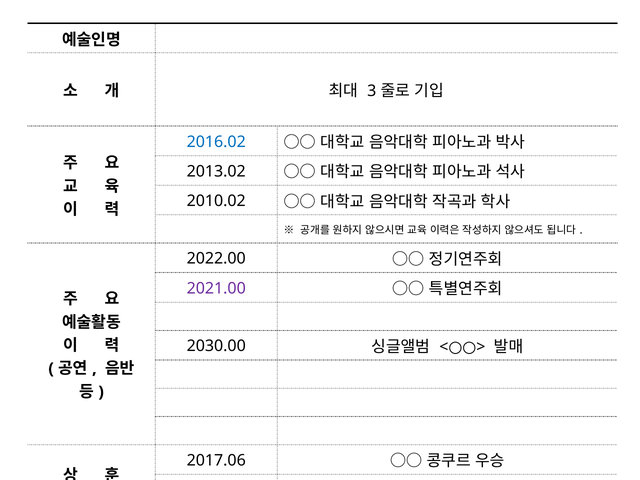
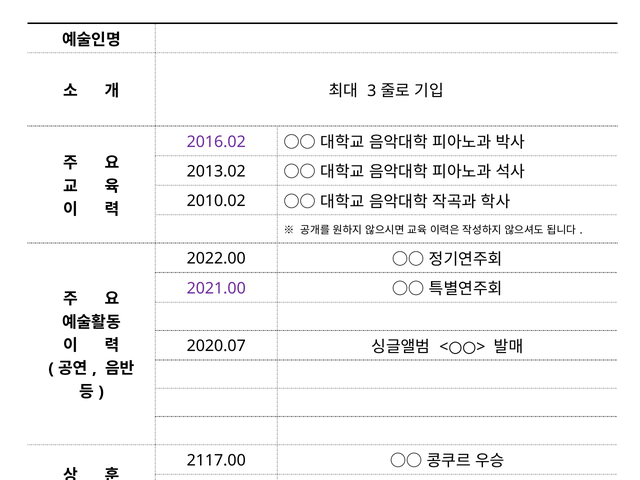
2016.02 colour: blue -> purple
2030.00: 2030.00 -> 2020.07
2017.06: 2017.06 -> 2117.00
